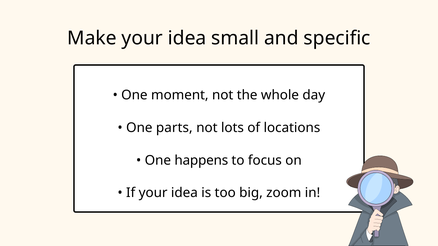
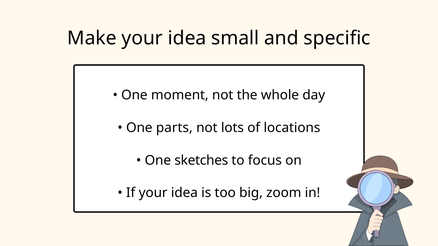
happens: happens -> sketches
